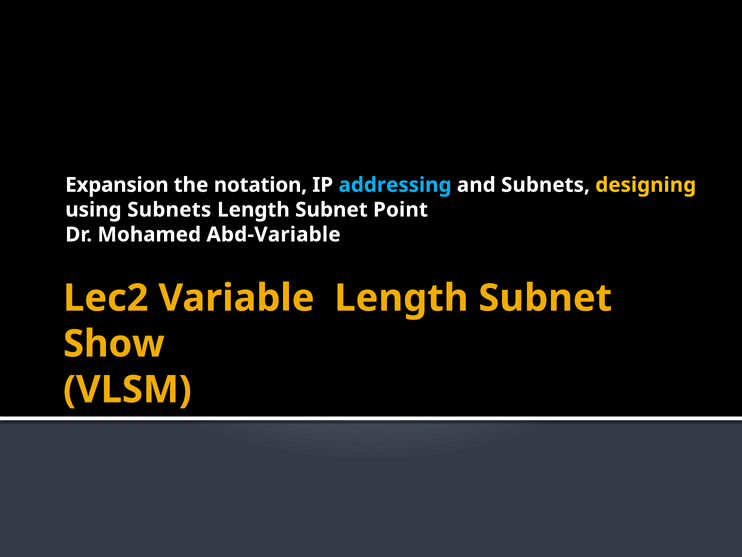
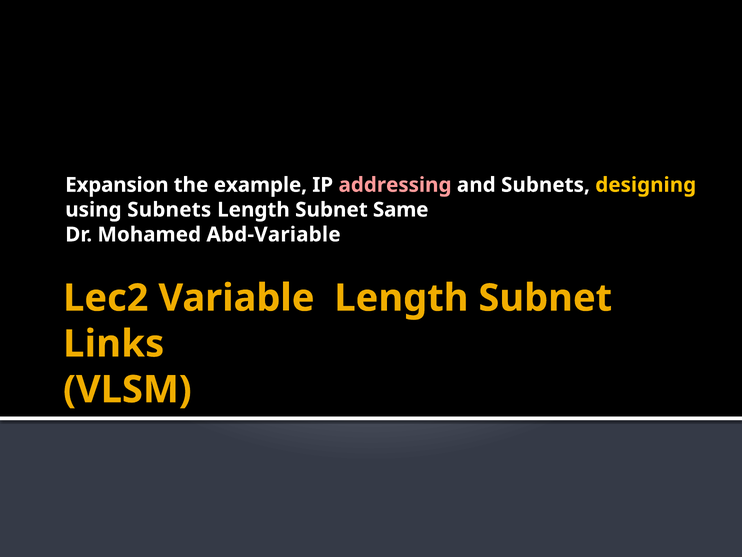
notation: notation -> example
addressing colour: light blue -> pink
Point: Point -> Same
Show: Show -> Links
